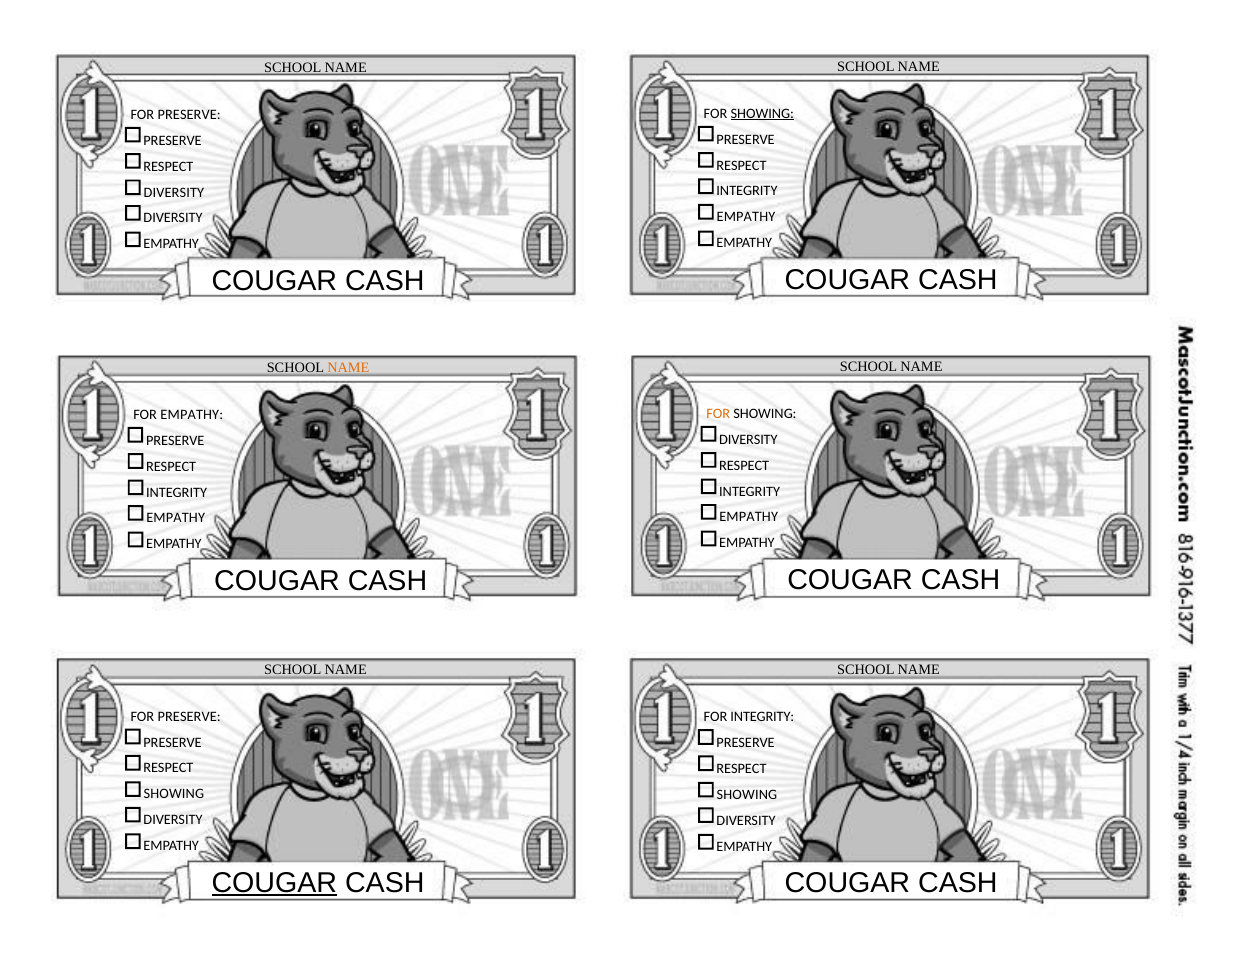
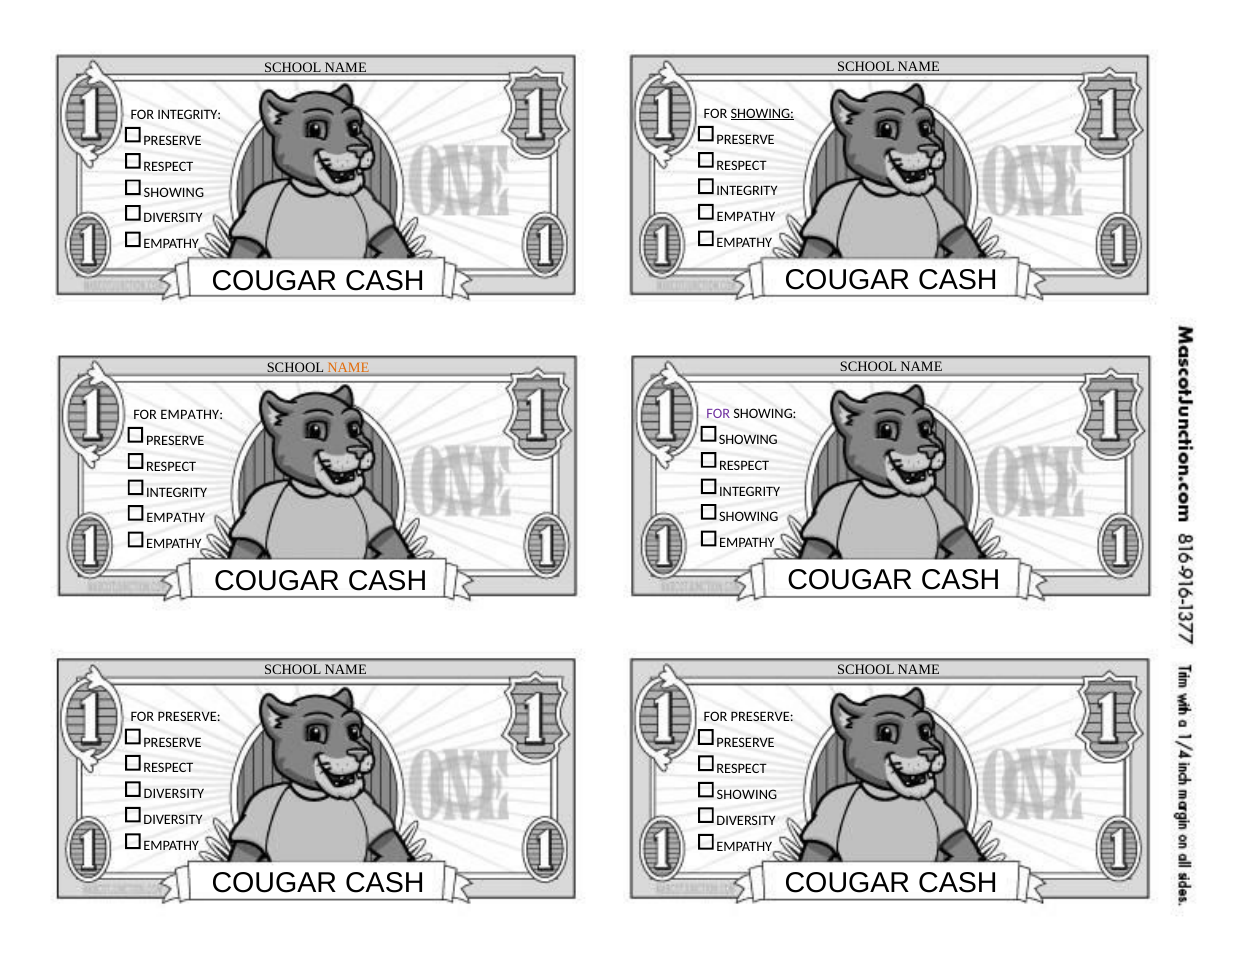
PRESERVE at (189, 115): PRESERVE -> INTEGRITY
DIVERSITY at (174, 192): DIVERSITY -> SHOWING
FOR at (718, 414) colour: orange -> purple
DIVERSITY at (748, 439): DIVERSITY -> SHOWING
EMPATHY at (749, 517): EMPATHY -> SHOWING
INTEGRITY at (762, 717): INTEGRITY -> PRESERVE
SHOWING at (174, 794): SHOWING -> DIVERSITY
COUGAR at (274, 883) underline: present -> none
